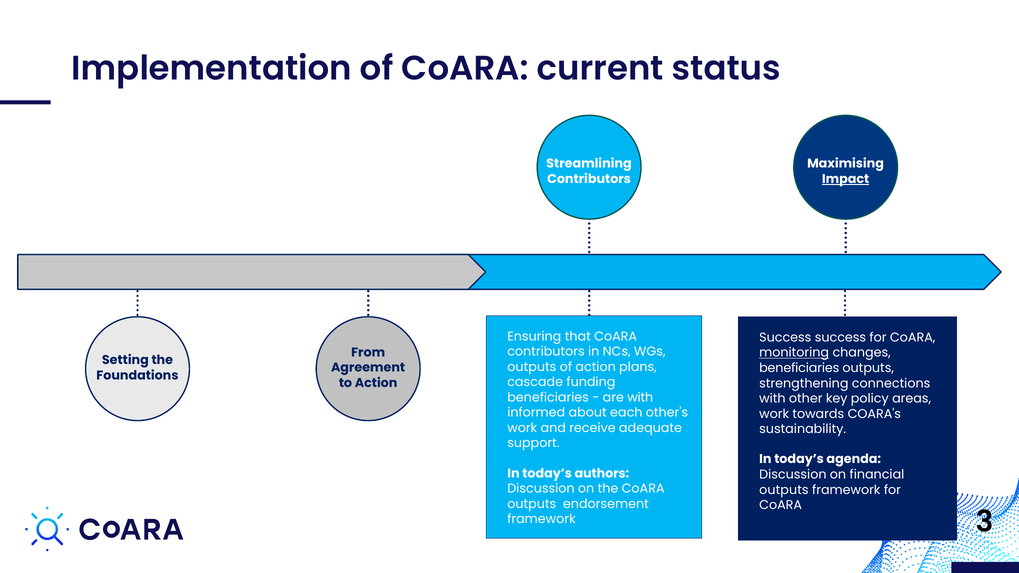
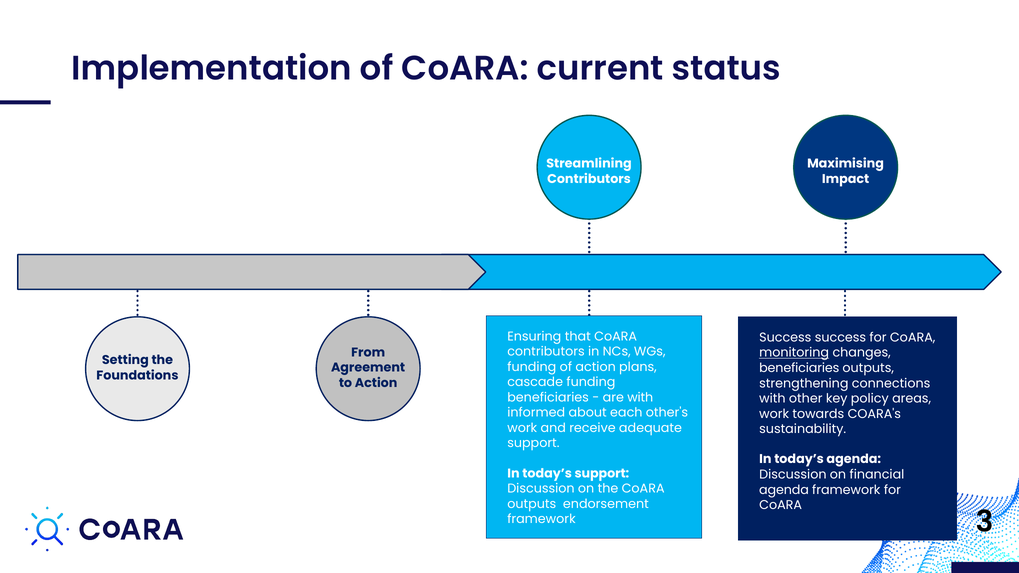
Impact underline: present -> none
outputs at (532, 367): outputs -> funding
today’s authors: authors -> support
outputs at (784, 490): outputs -> agenda
